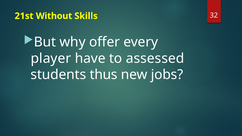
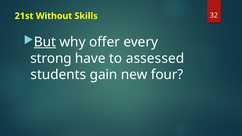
But underline: none -> present
player: player -> strong
thus: thus -> gain
jobs: jobs -> four
